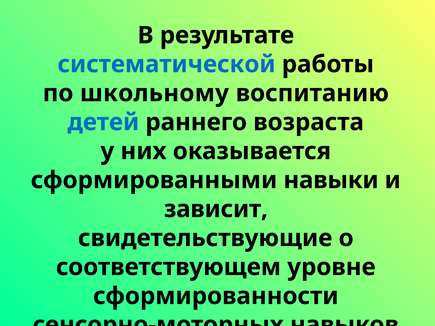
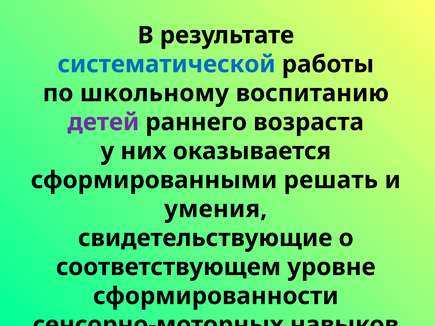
детей colour: blue -> purple
навыки: навыки -> решать
зависит: зависит -> умения
